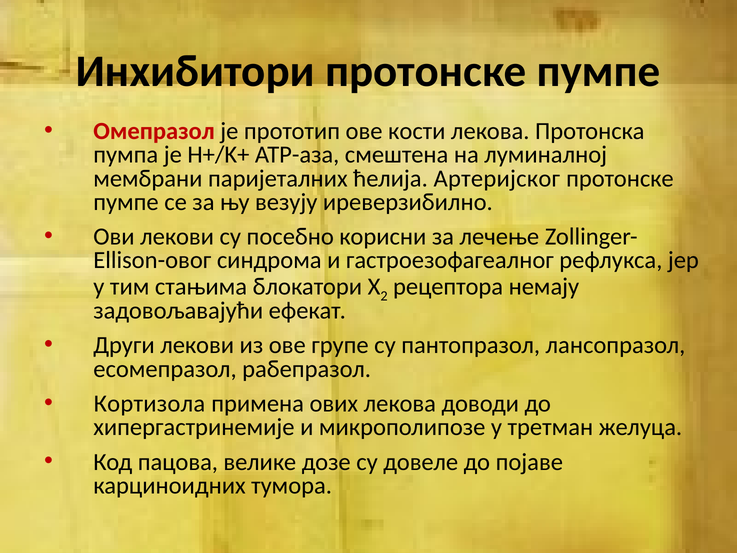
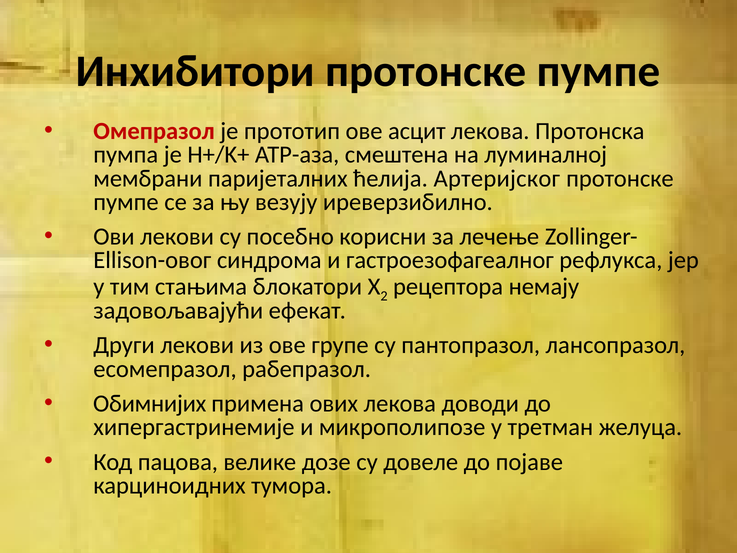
кости: кости -> асцит
Кортизола: Кортизола -> Обимнијих
